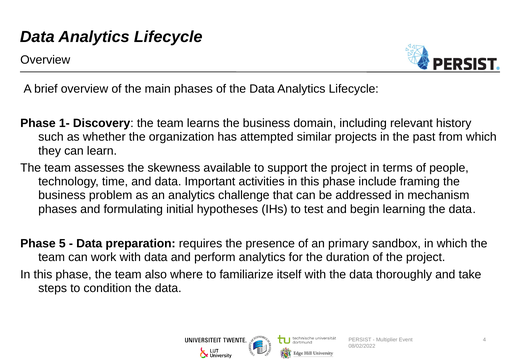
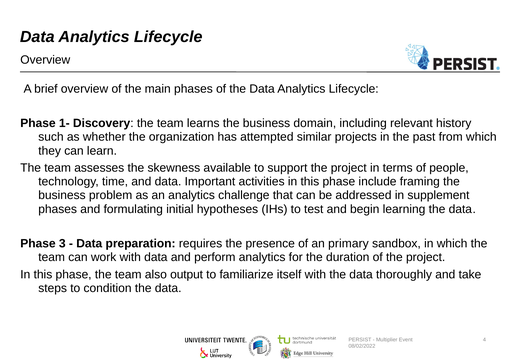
mechanism: mechanism -> supplement
5: 5 -> 3
where: where -> output
